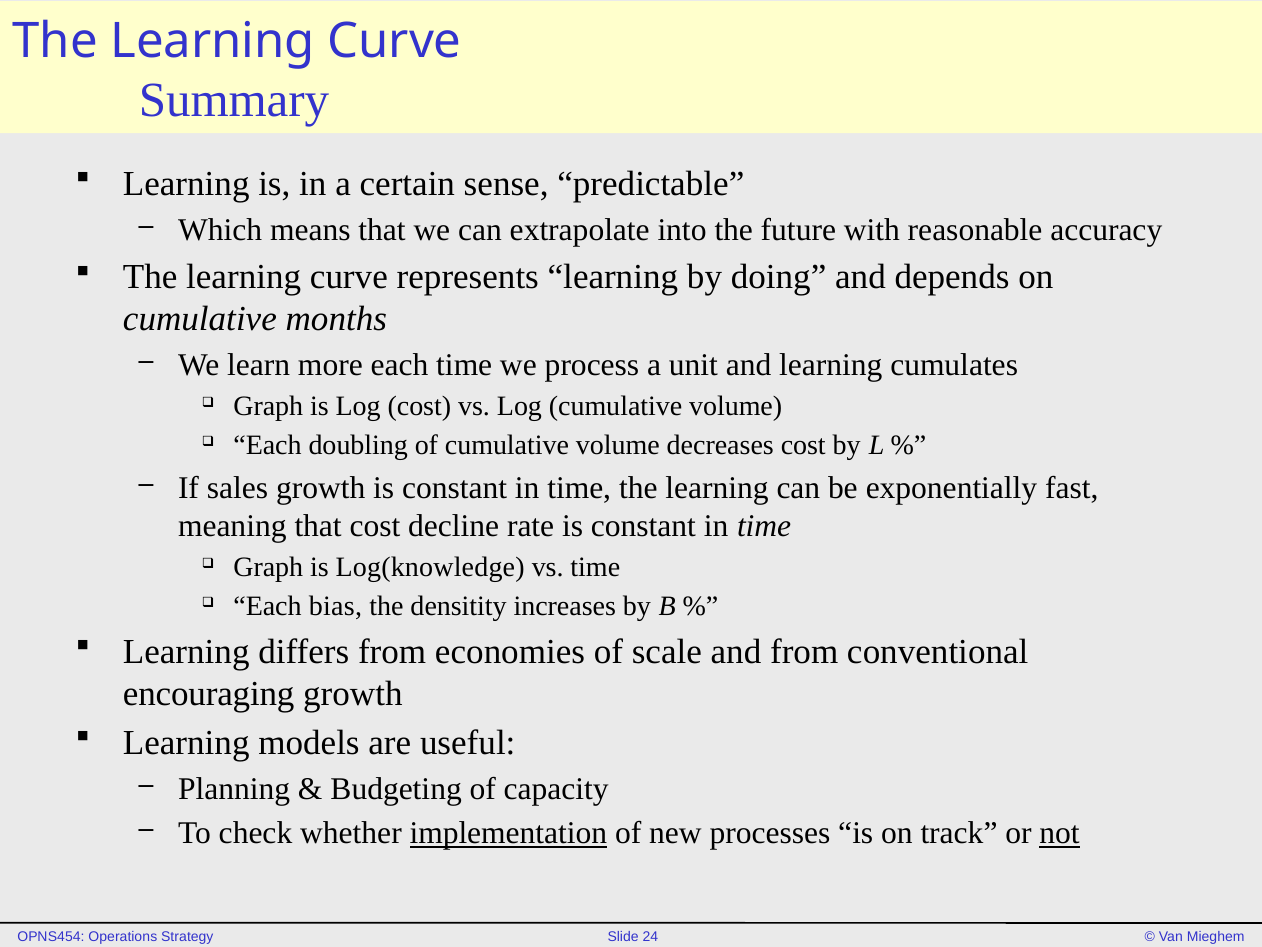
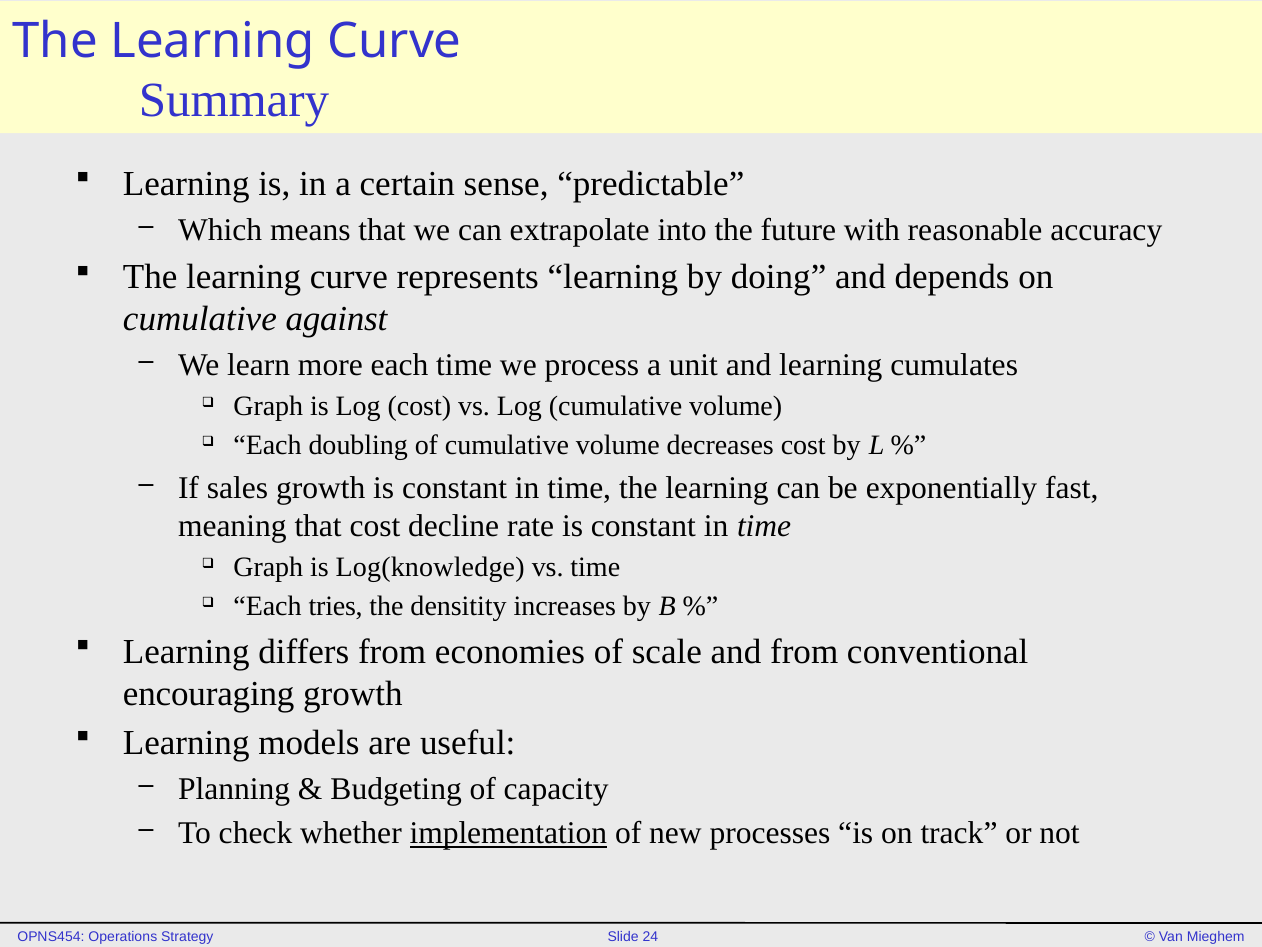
months: months -> against
bias: bias -> tries
not underline: present -> none
